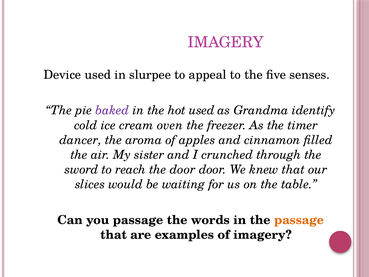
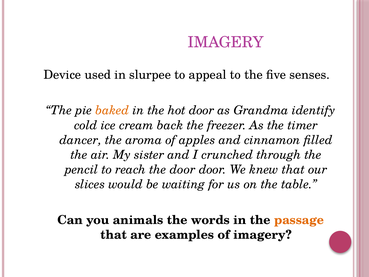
baked colour: purple -> orange
hot used: used -> door
oven: oven -> back
sword: sword -> pencil
you passage: passage -> animals
